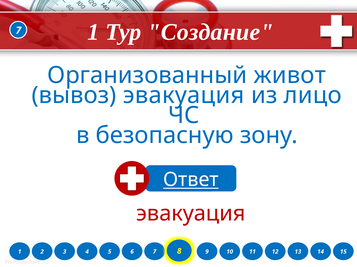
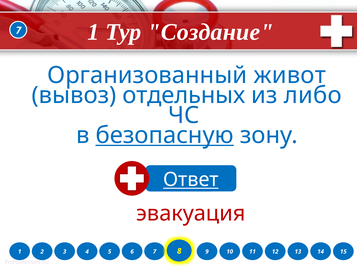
вывоз эвакуация: эвакуация -> отдельных
лицо: лицо -> либо
безопасную underline: none -> present
